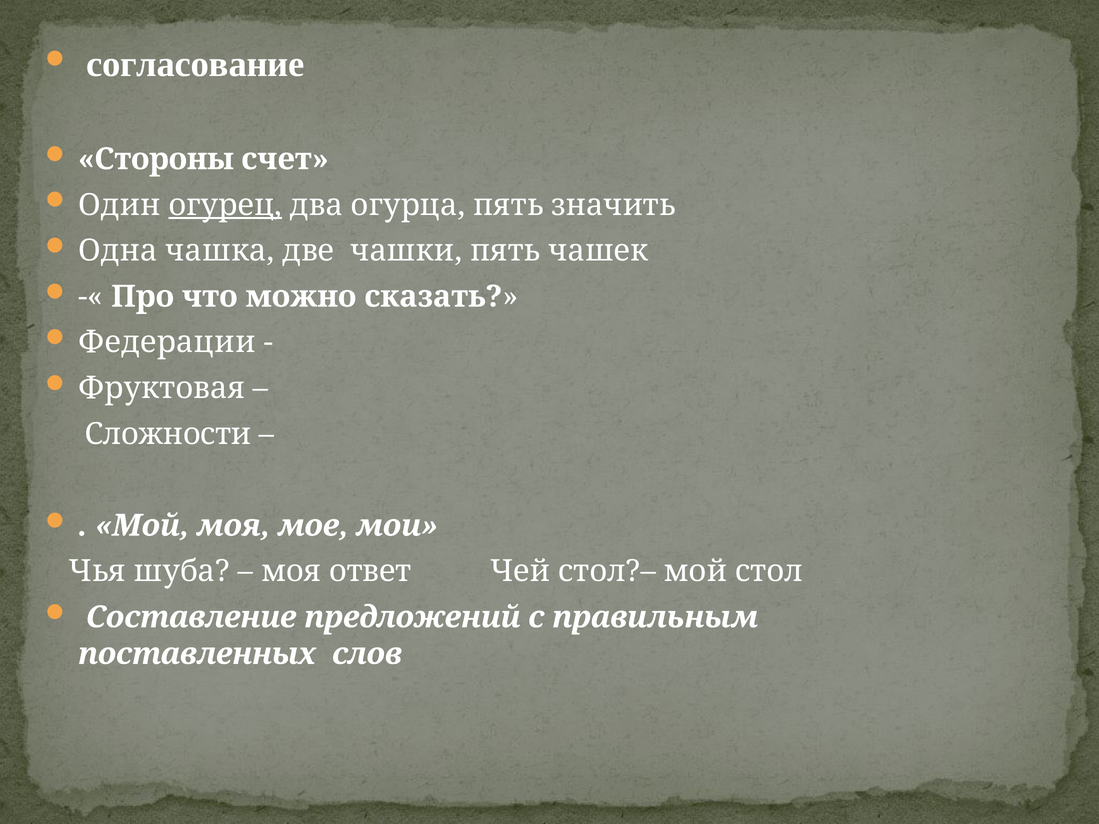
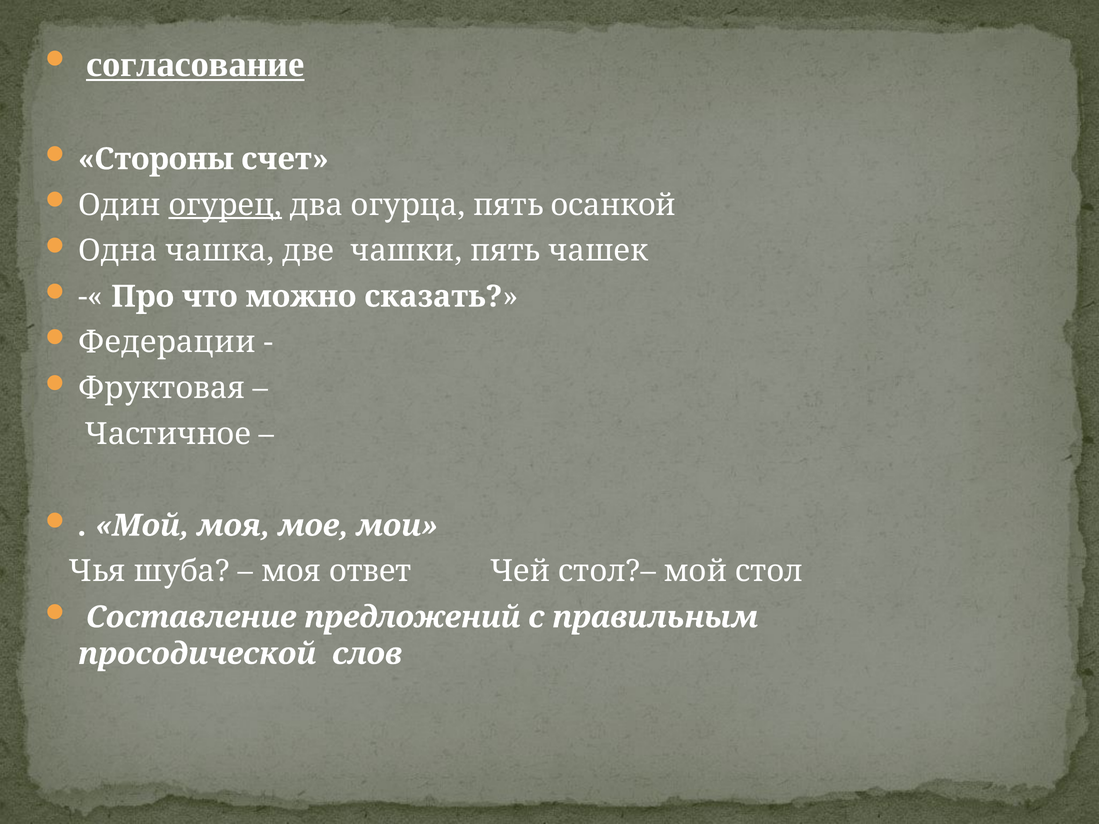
согласование underline: none -> present
значить: значить -> осанкой
Сложности: Сложности -> Частичное
поставленных: поставленных -> просодической
